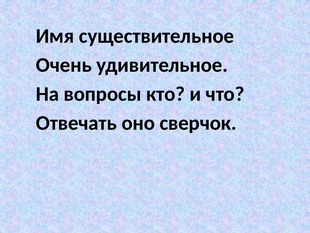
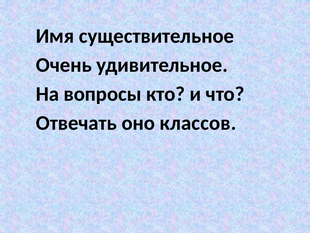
сверчок: сверчок -> классов
